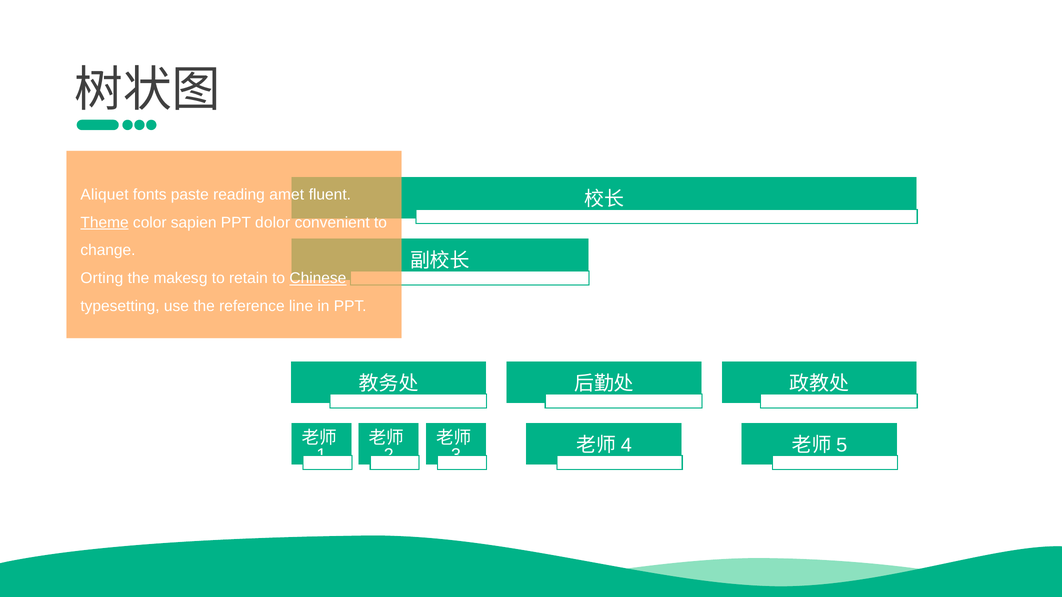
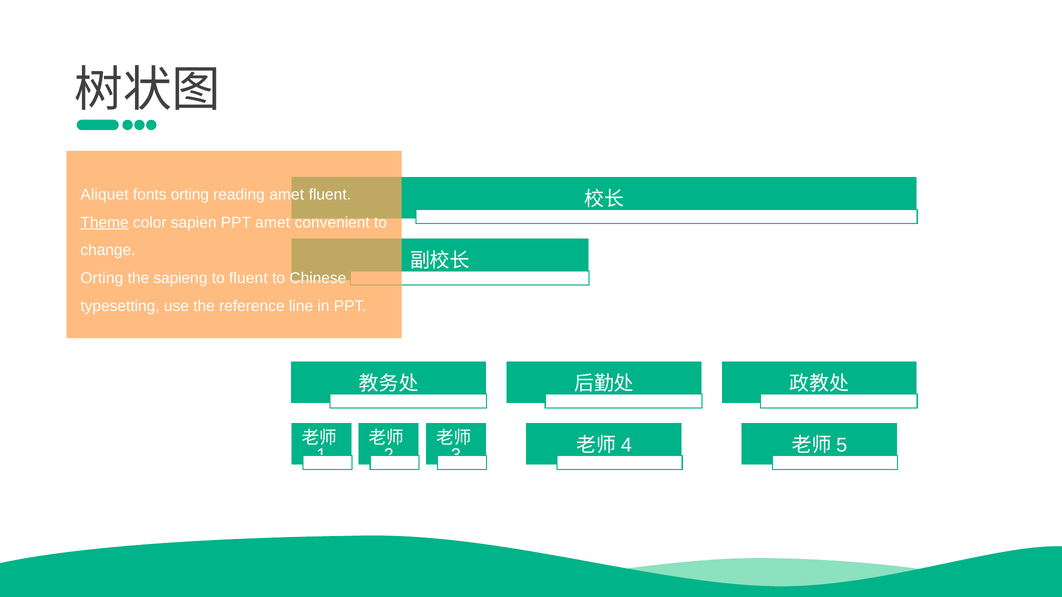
fonts paste: paste -> orting
PPT dolor: dolor -> amet
the makes: makes -> sapien
to retain: retain -> fluent
Chinese underline: present -> none
